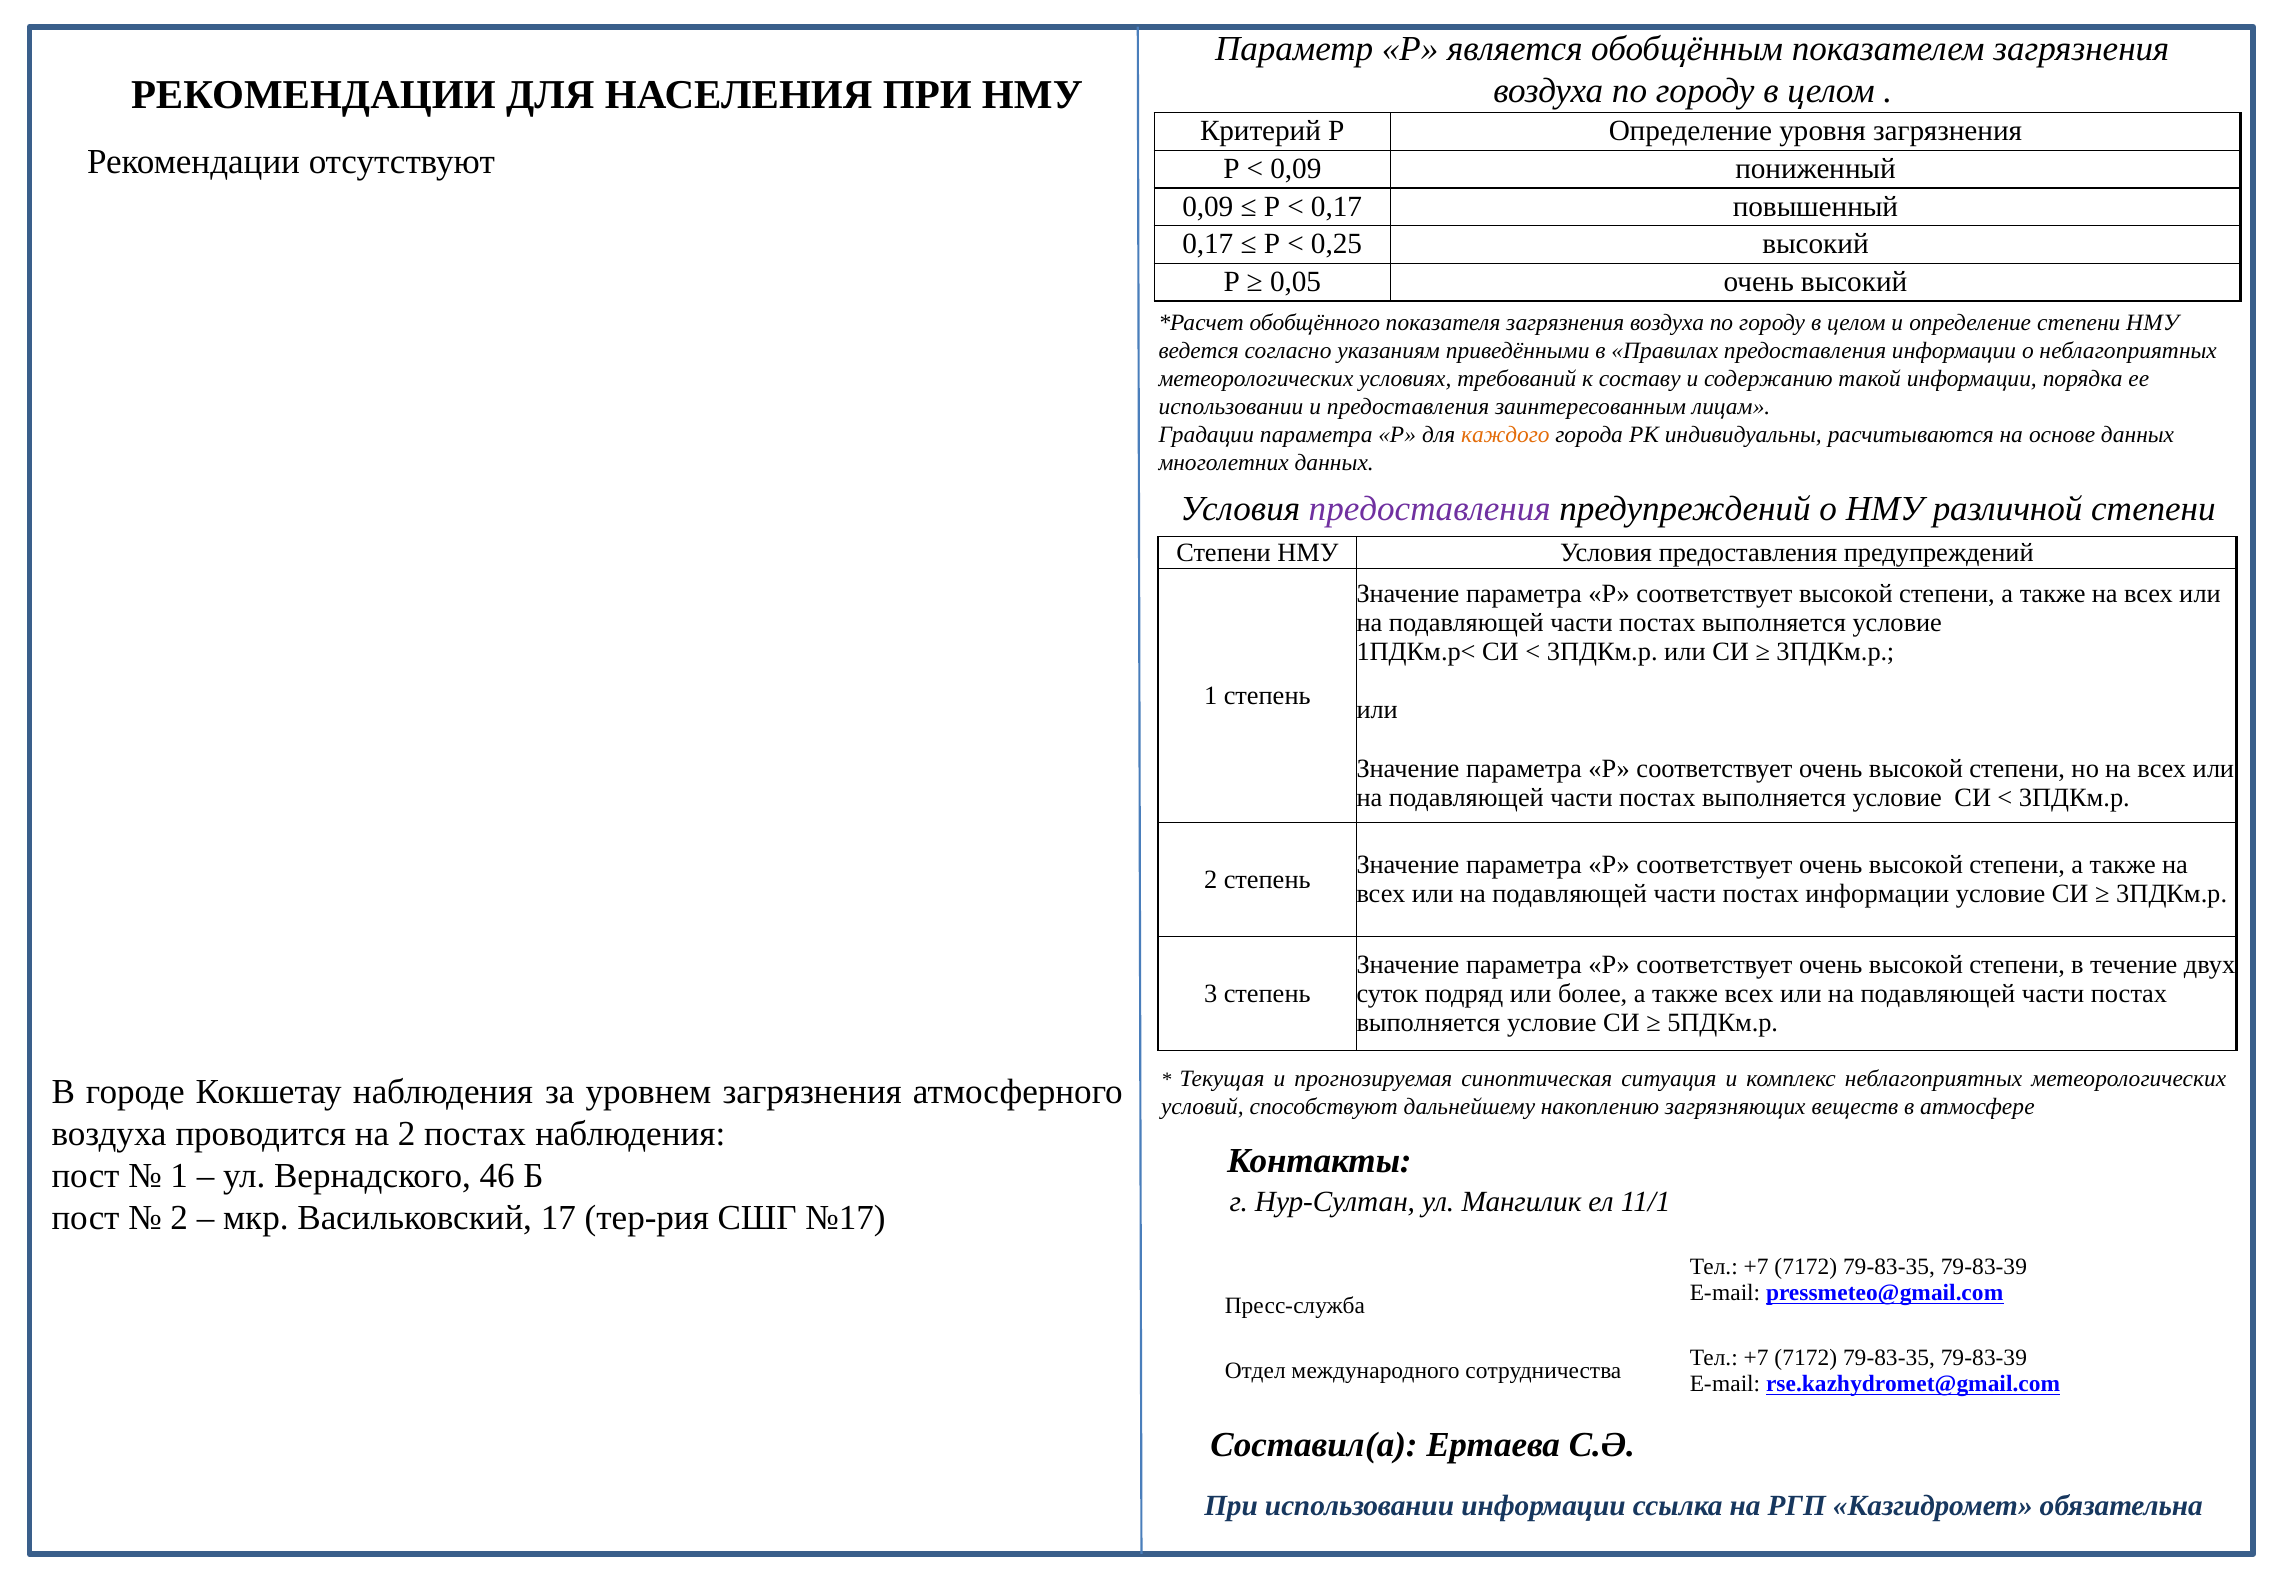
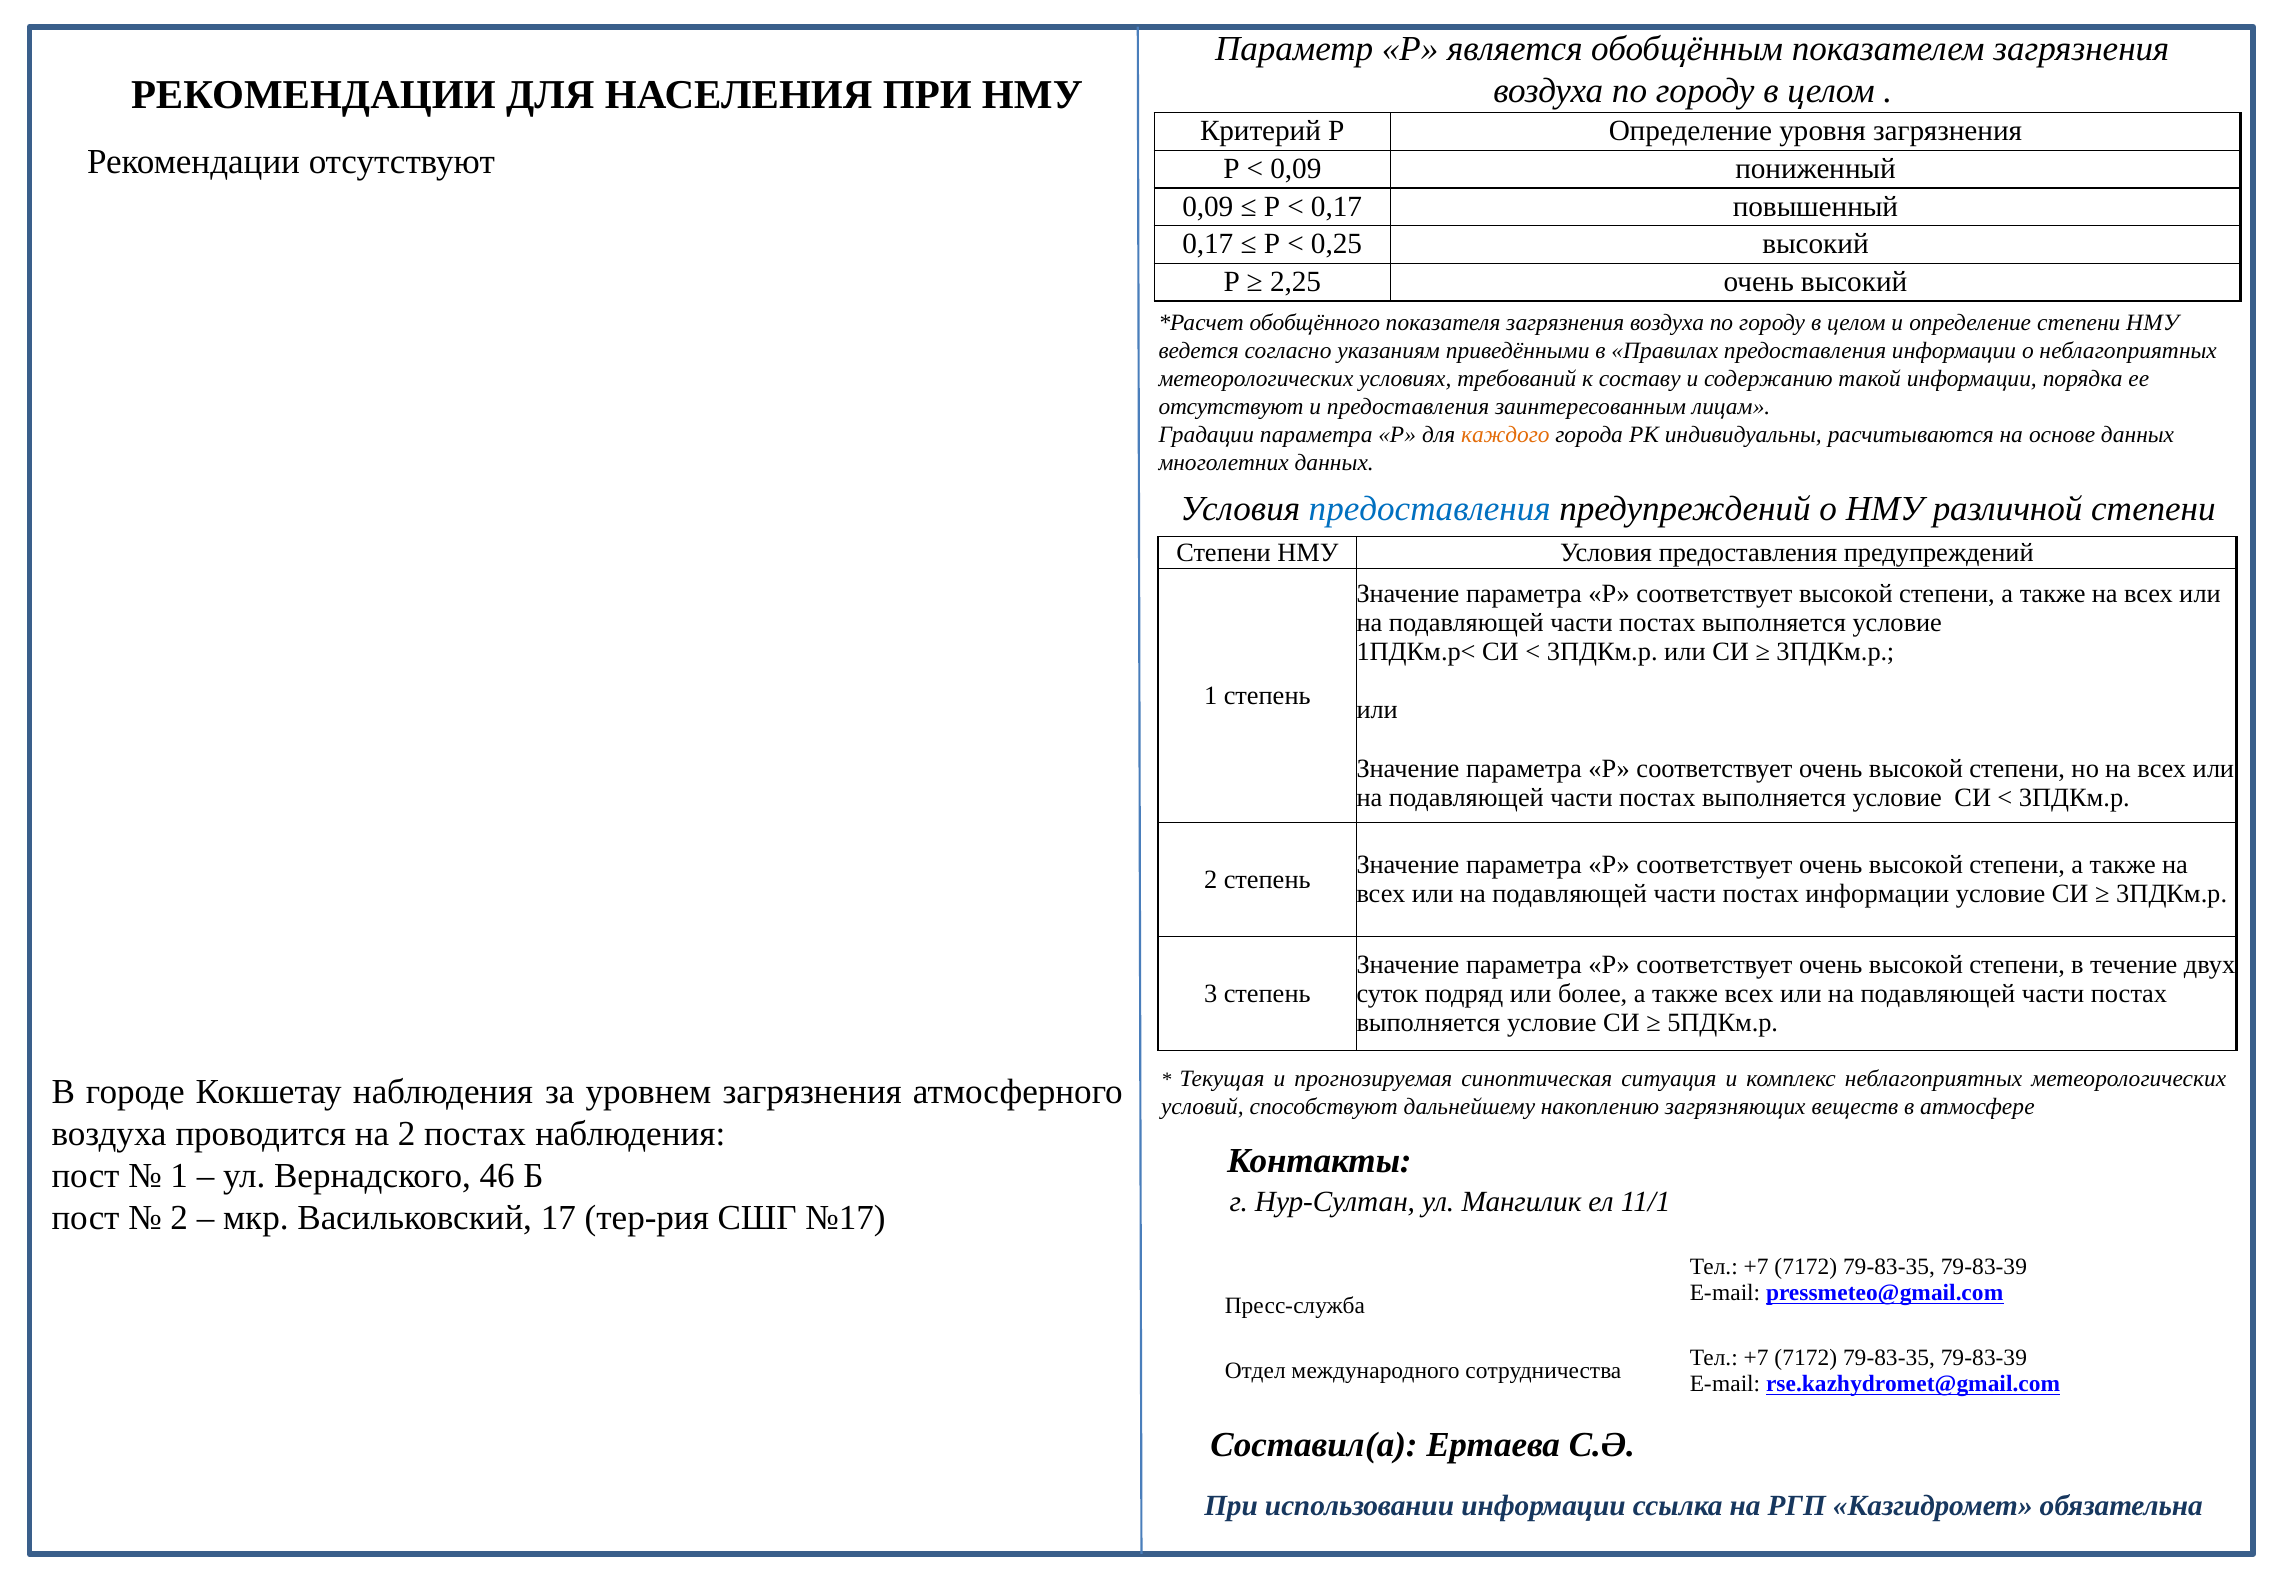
0,05: 0,05 -> 2,25
использовании at (1231, 407): использовании -> отсутствуют
предоставления at (1430, 509) colour: purple -> blue
